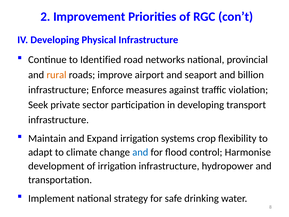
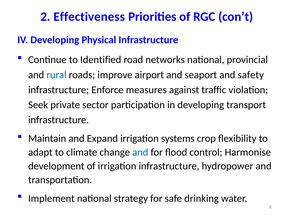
Improvement: Improvement -> Effectiveness
rural colour: orange -> blue
billion: billion -> safety
